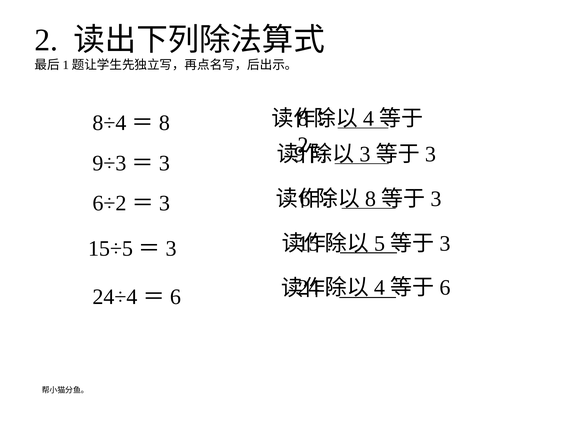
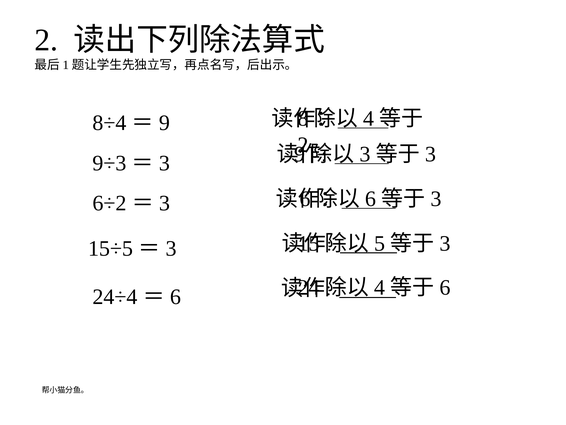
8 at (164, 123): 8 -> 9
8 at (370, 199): 8 -> 6
